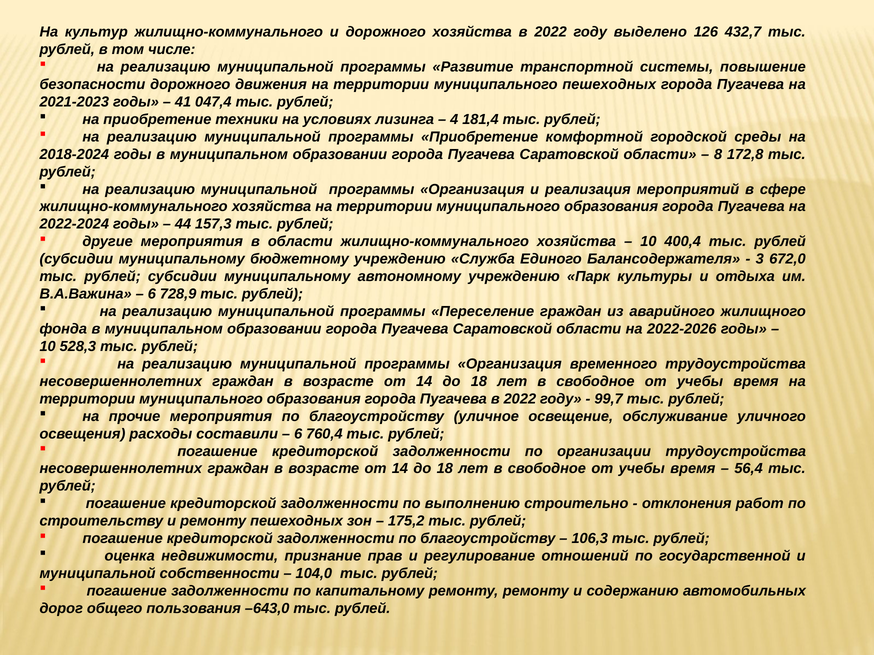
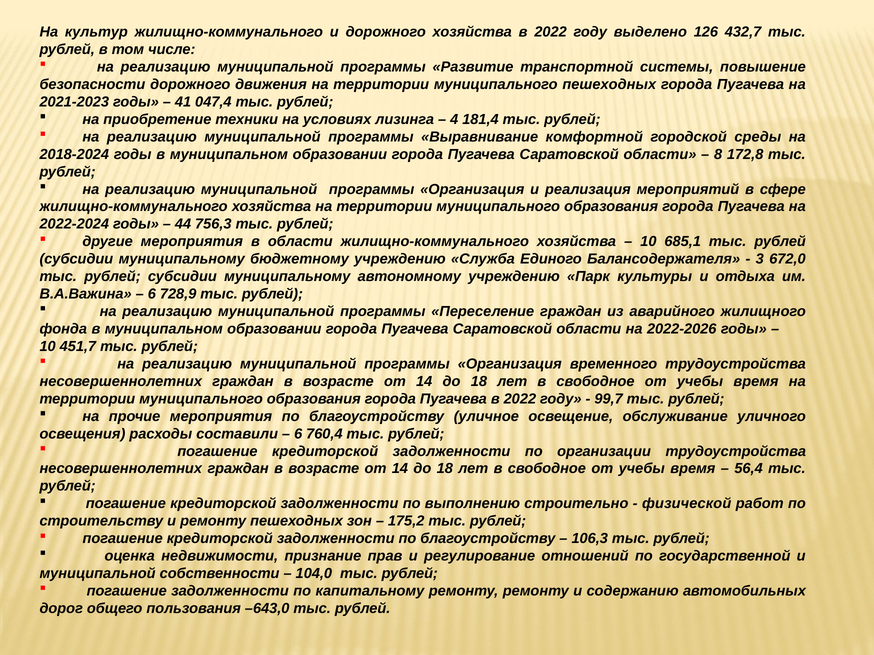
программы Приобретение: Приобретение -> Выравнивание
157,3: 157,3 -> 756,3
400,4: 400,4 -> 685,1
528,3: 528,3 -> 451,7
отклонения: отклонения -> физической
